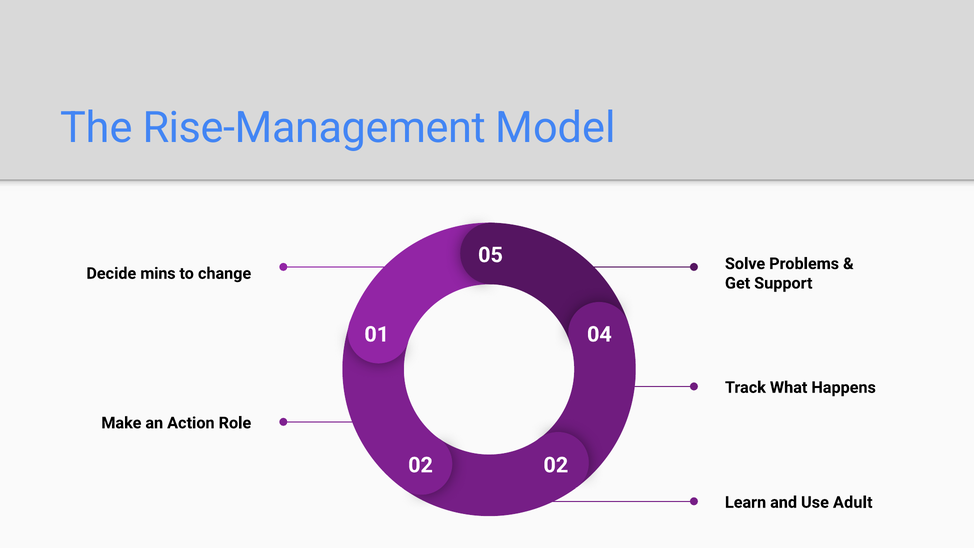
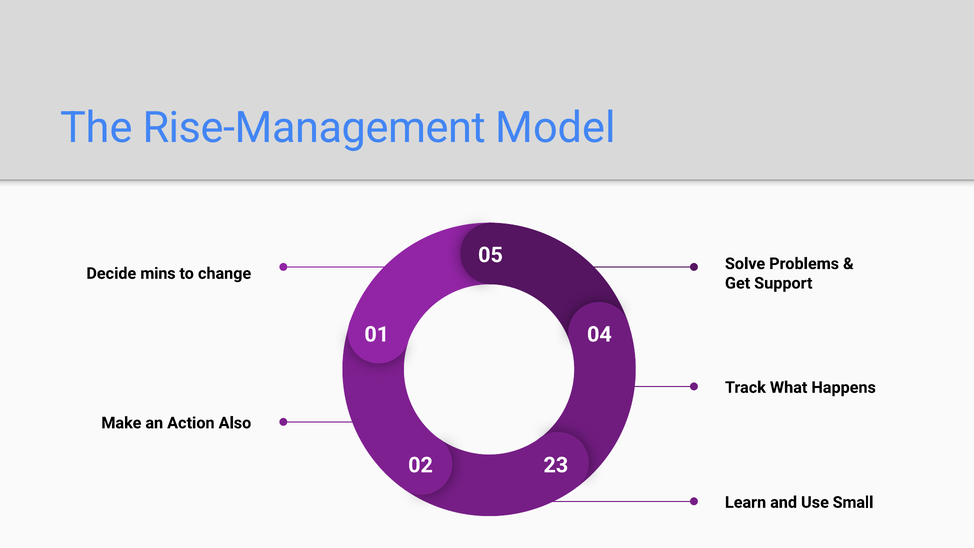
Role: Role -> Also
02 02: 02 -> 23
Adult: Adult -> Small
